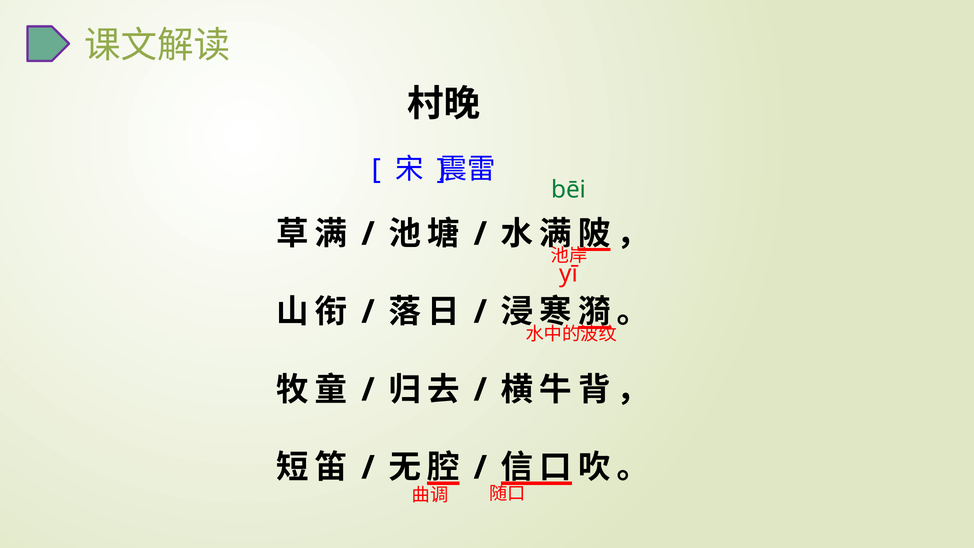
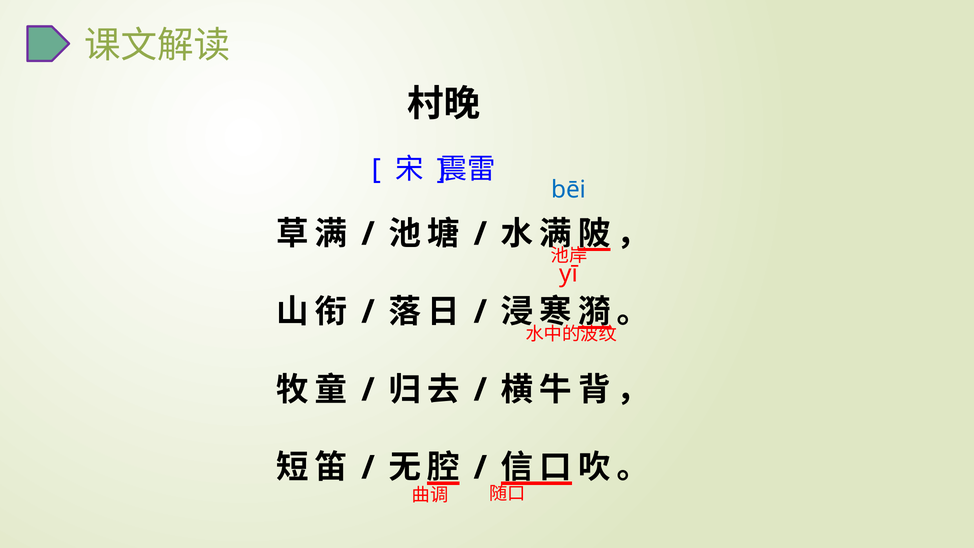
bēi colour: green -> blue
